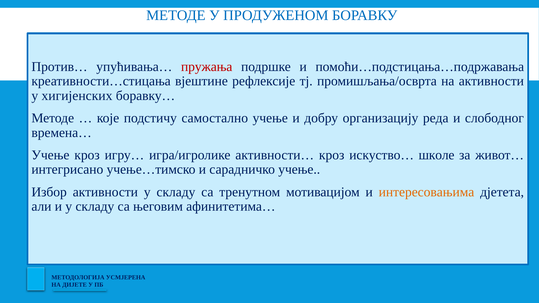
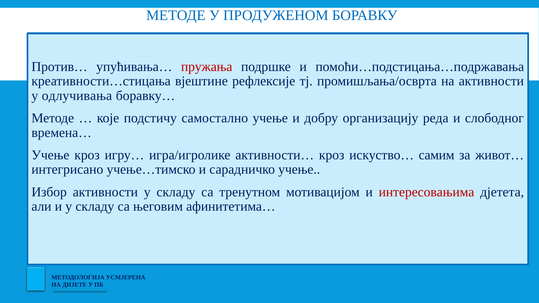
хигијенских: хигијенских -> одлучивања
школе: школе -> самим
интересовањима colour: orange -> red
